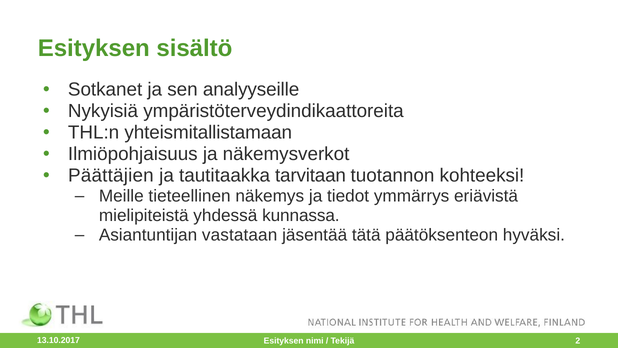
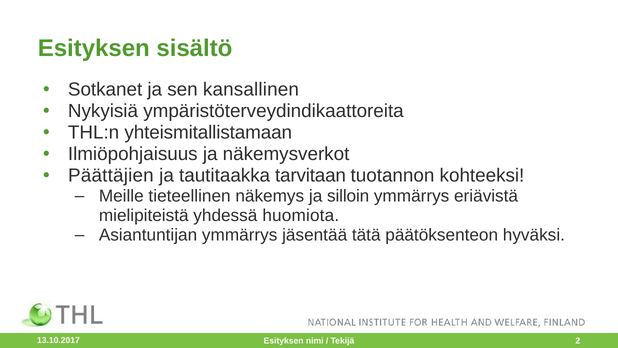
analyyseille: analyyseille -> kansallinen
tiedot: tiedot -> silloin
kunnassa: kunnassa -> huomiota
Asiantuntijan vastataan: vastataan -> ymmärrys
